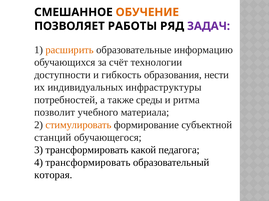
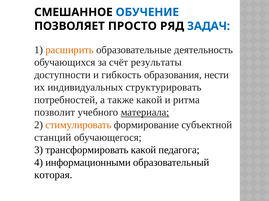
ОБУЧЕНИЕ colour: orange -> blue
РАБОТЫ: РАБОТЫ -> ПРОСТО
ЗАДАЧ colour: purple -> blue
информацию: информацию -> деятельность
технологии: технологии -> результаты
инфраструктуры: инфраструктуры -> структурировать
также среды: среды -> какой
материала underline: none -> present
4 трансформировать: трансформировать -> информационными
